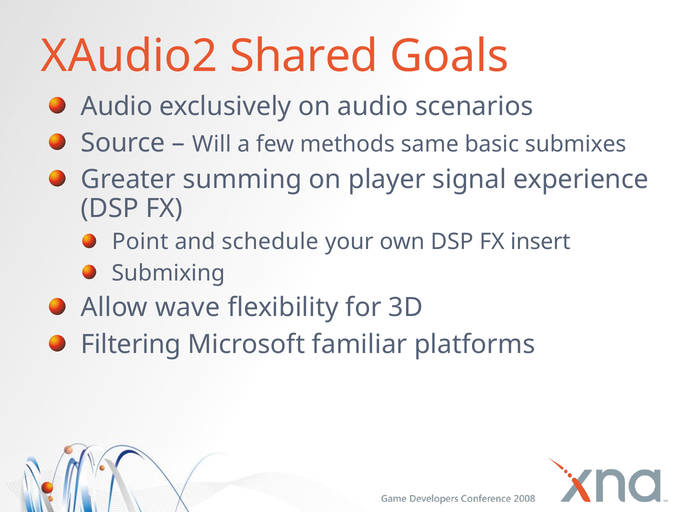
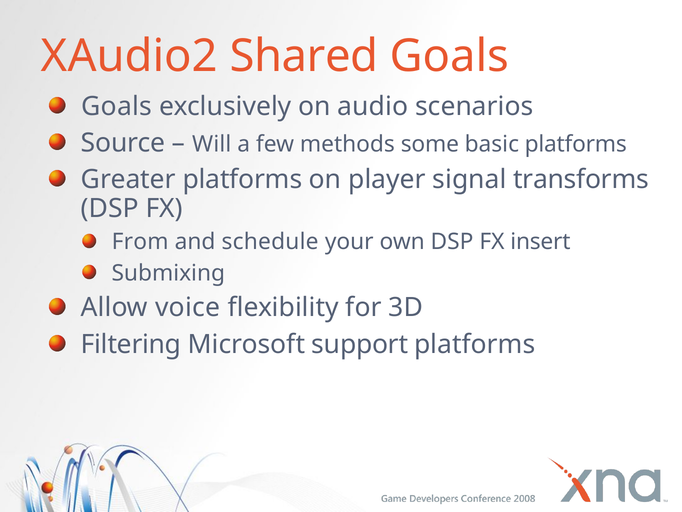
Audio at (117, 106): Audio -> Goals
same: same -> some
basic submixes: submixes -> platforms
Greater summing: summing -> platforms
experience: experience -> transforms
Point: Point -> From
wave: wave -> voice
familiar: familiar -> support
